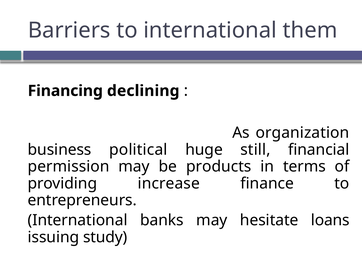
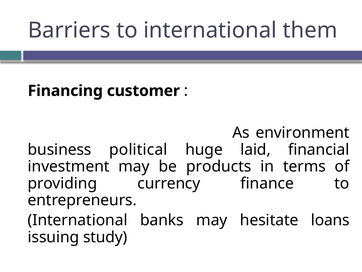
declining: declining -> customer
organization: organization -> environment
still: still -> laid
permission: permission -> investment
increase: increase -> currency
